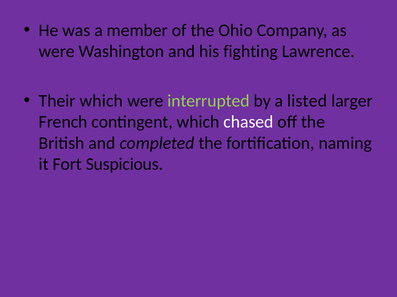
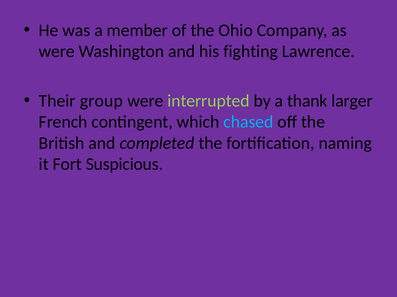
Their which: which -> group
listed: listed -> thank
chased colour: white -> light blue
